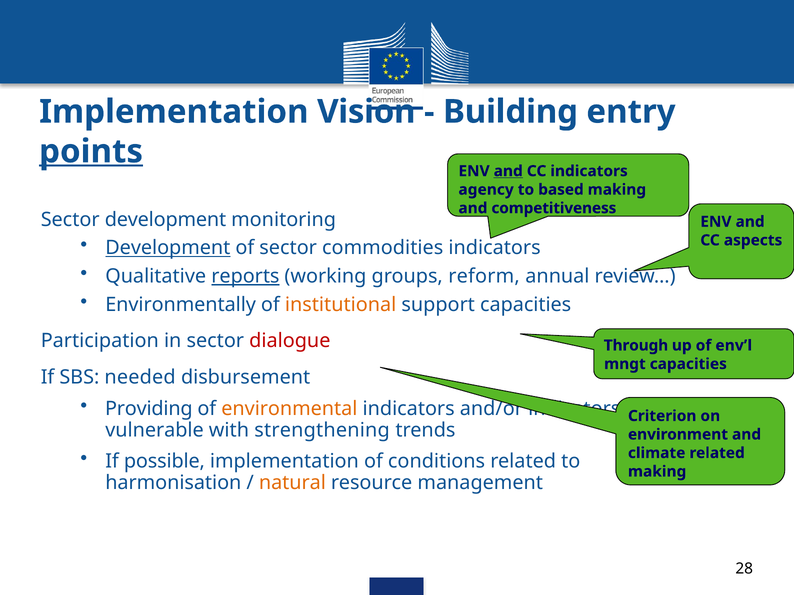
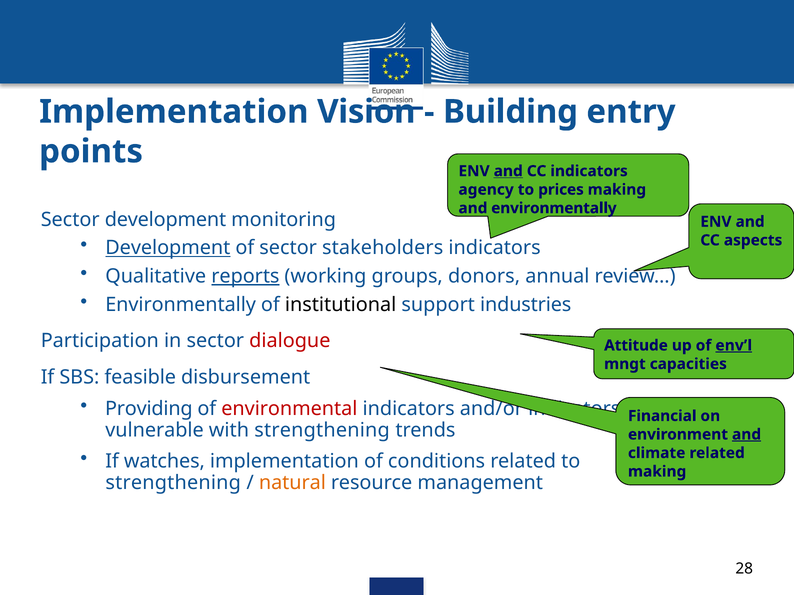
points underline: present -> none
based: based -> prices
and competitiveness: competitiveness -> environmentally
commodities: commodities -> stakeholders
reform: reform -> donors
institutional colour: orange -> black
support capacities: capacities -> industries
Through: Through -> Attitude
env’l underline: none -> present
needed: needed -> feasible
environmental colour: orange -> red
Criterion: Criterion -> Financial
and at (747, 435) underline: none -> present
possible: possible -> watches
harmonisation at (173, 483): harmonisation -> strengthening
